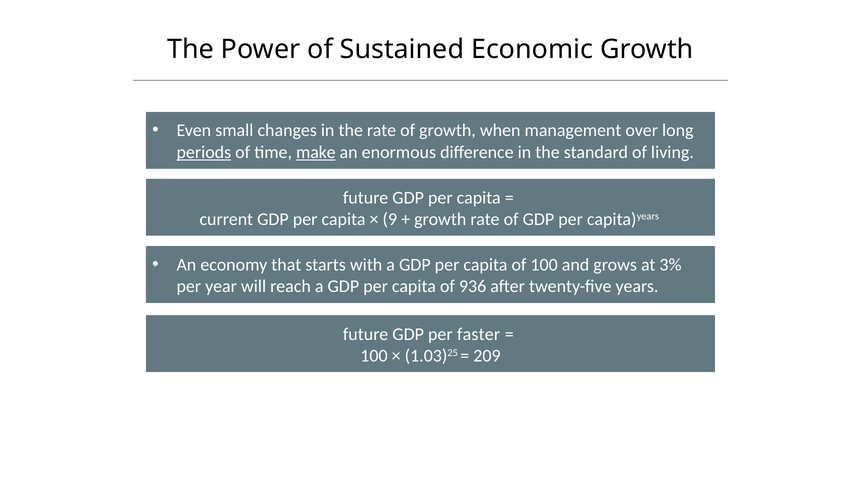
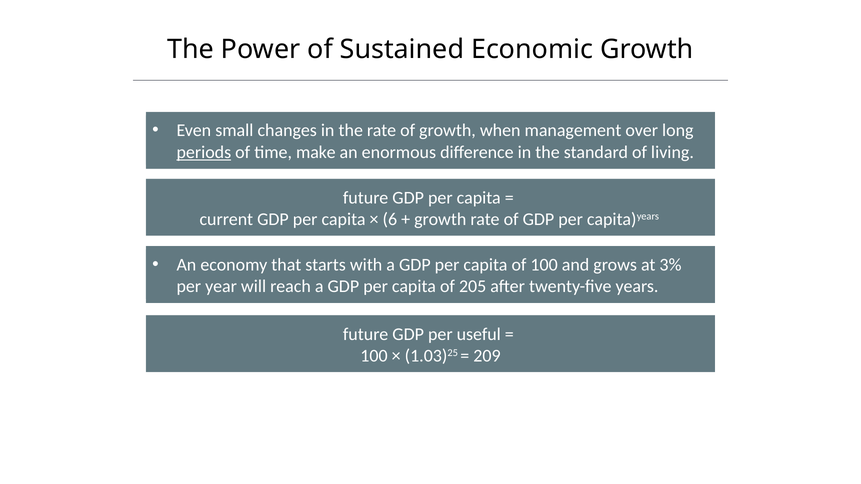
make underline: present -> none
9: 9 -> 6
936: 936 -> 205
faster: faster -> useful
